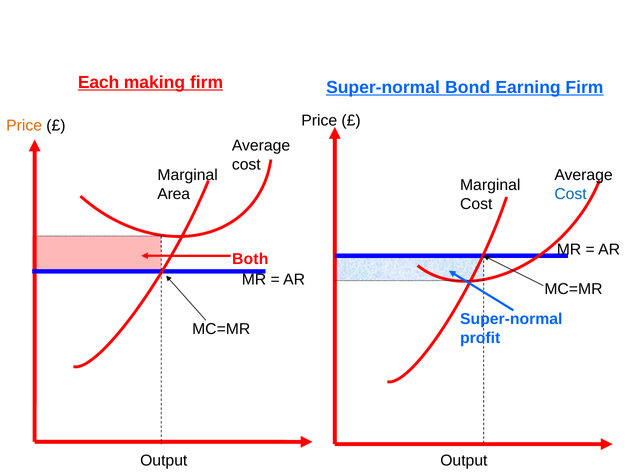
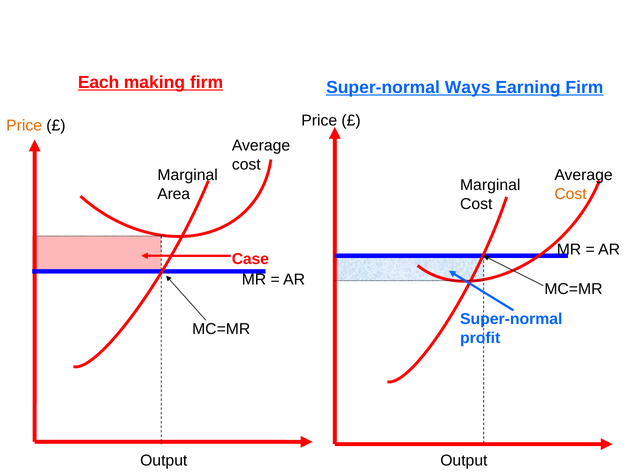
Bond: Bond -> Ways
Cost at (571, 194) colour: blue -> orange
Both: Both -> Case
